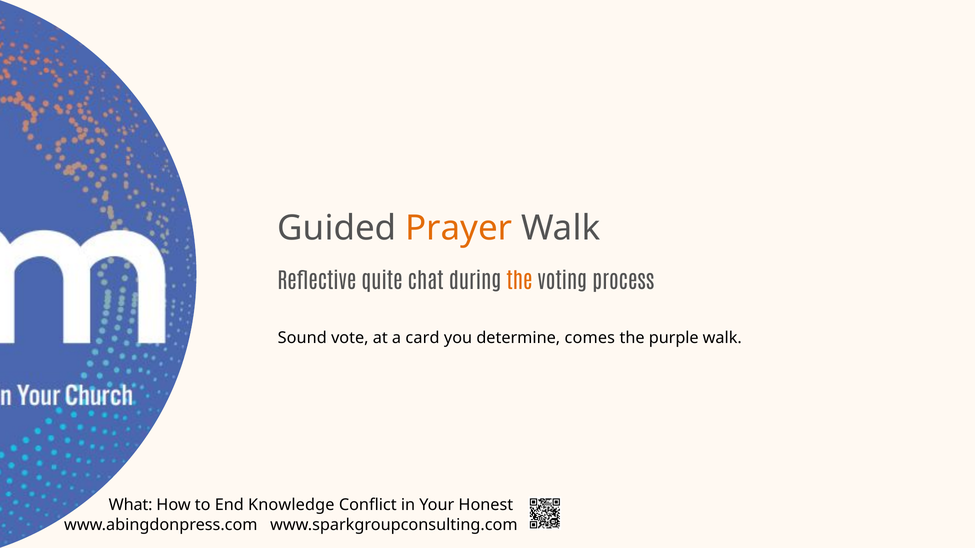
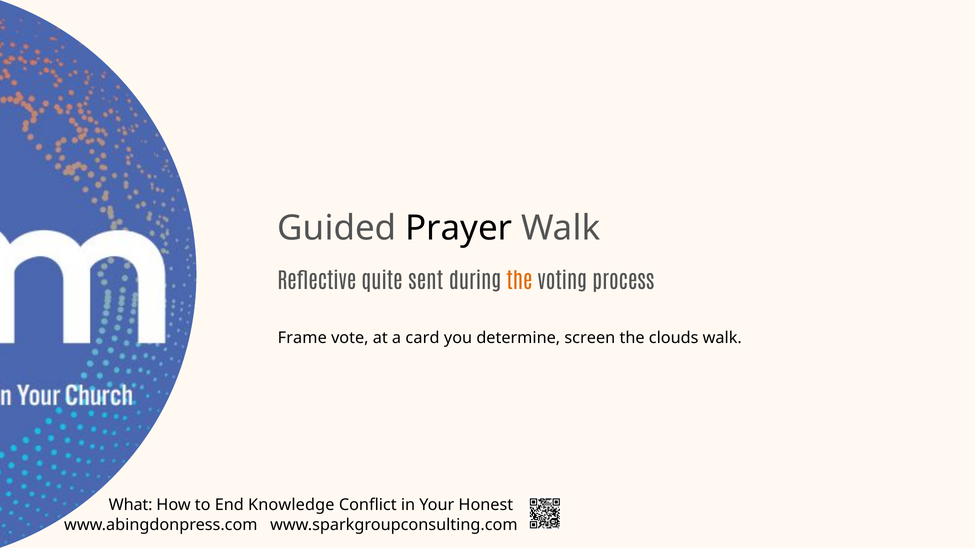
Prayer colour: orange -> black
chat: chat -> sent
Sound: Sound -> Frame
comes: comes -> screen
purple: purple -> clouds
